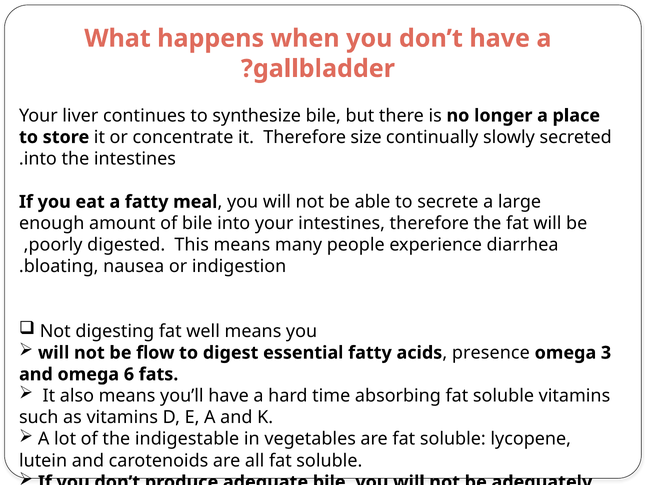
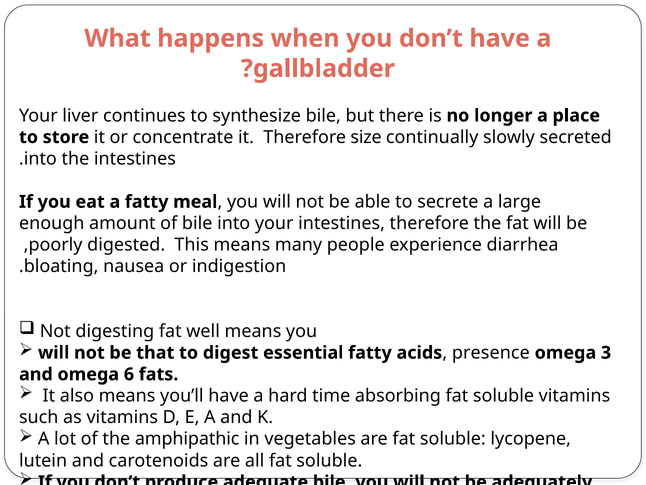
flow: flow -> that
indigestable: indigestable -> amphipathic
